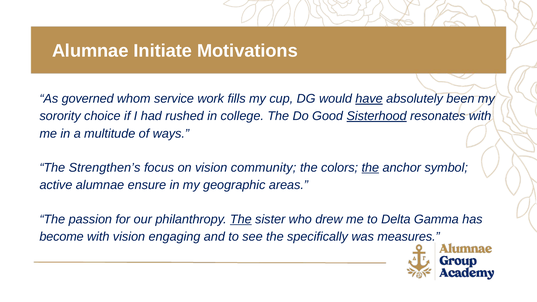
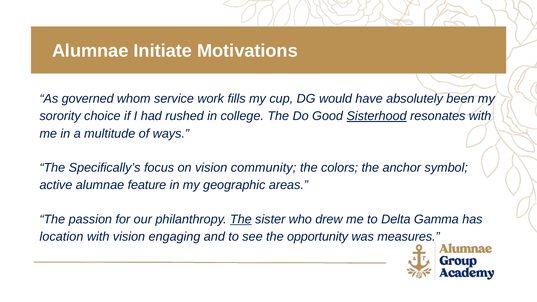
have underline: present -> none
Strengthen’s: Strengthen’s -> Specifically’s
the at (370, 168) underline: present -> none
ensure: ensure -> feature
become: become -> location
specifically: specifically -> opportunity
